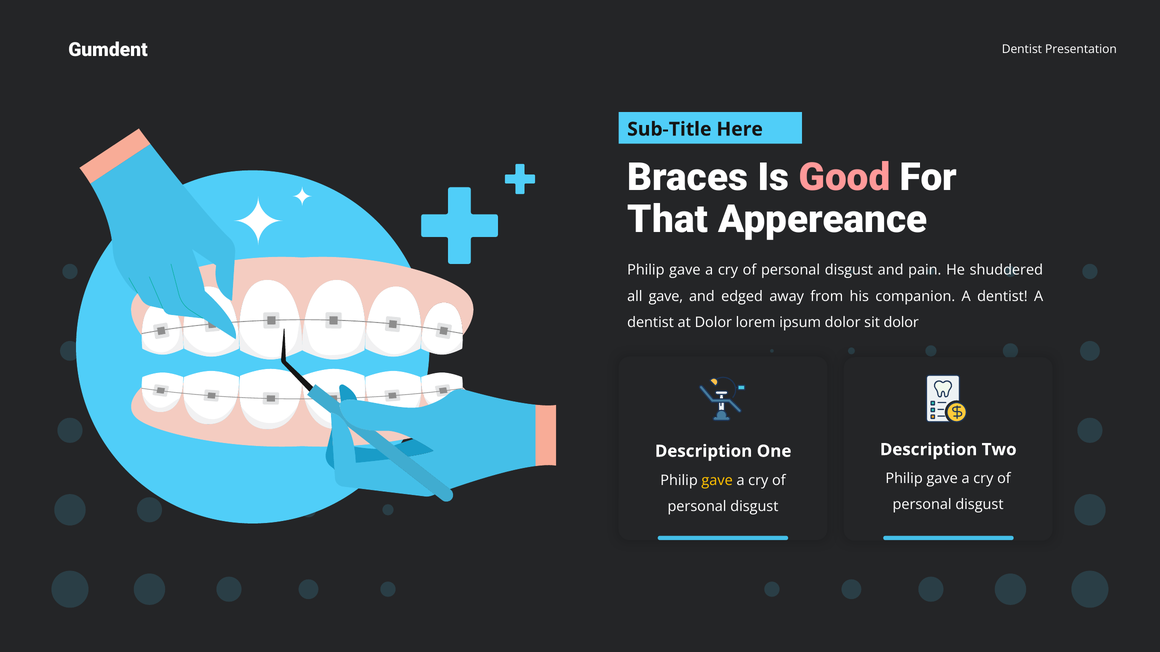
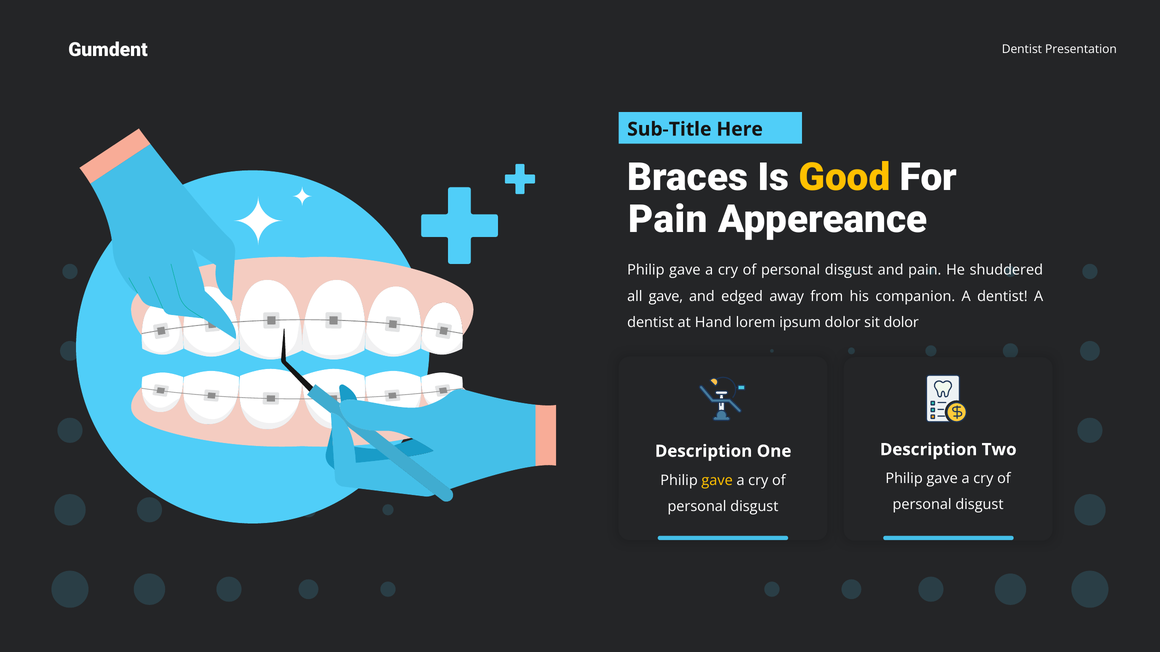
Good colour: pink -> yellow
That at (668, 219): That -> Pain
at Dolor: Dolor -> Hand
